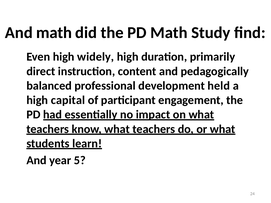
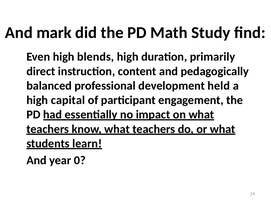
And math: math -> mark
widely: widely -> blends
5: 5 -> 0
